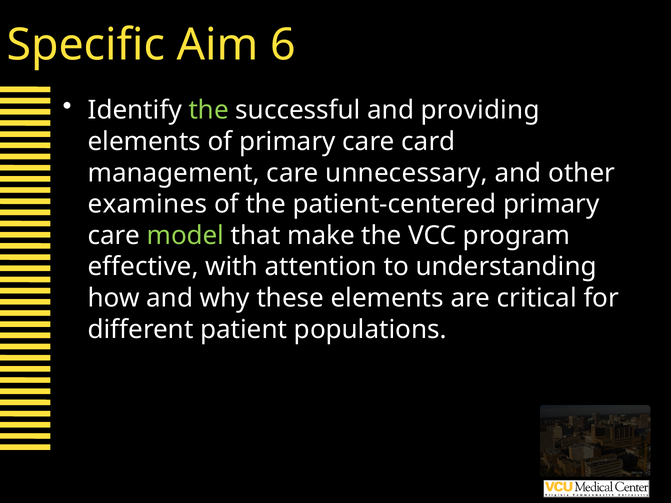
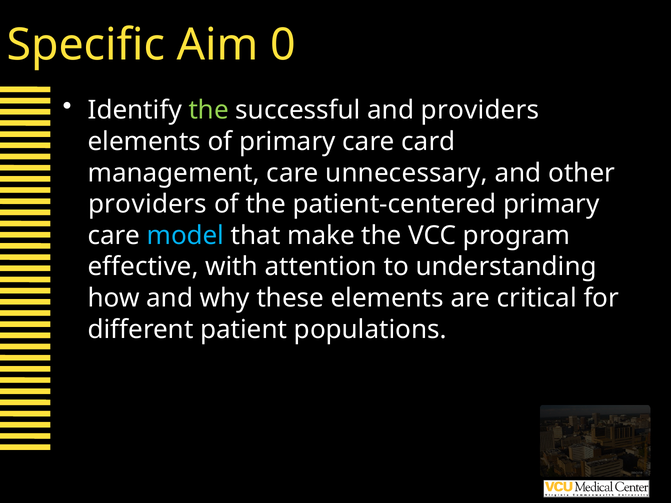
6: 6 -> 0
and providing: providing -> providers
examines at (147, 204): examines -> providers
model colour: light green -> light blue
